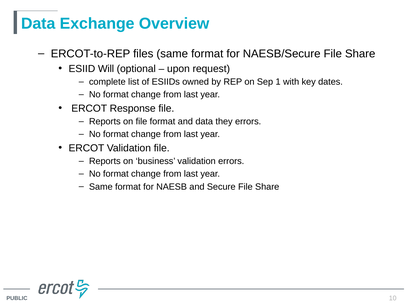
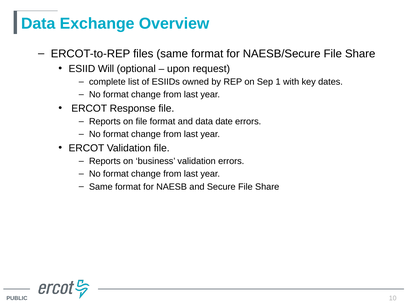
they: they -> date
